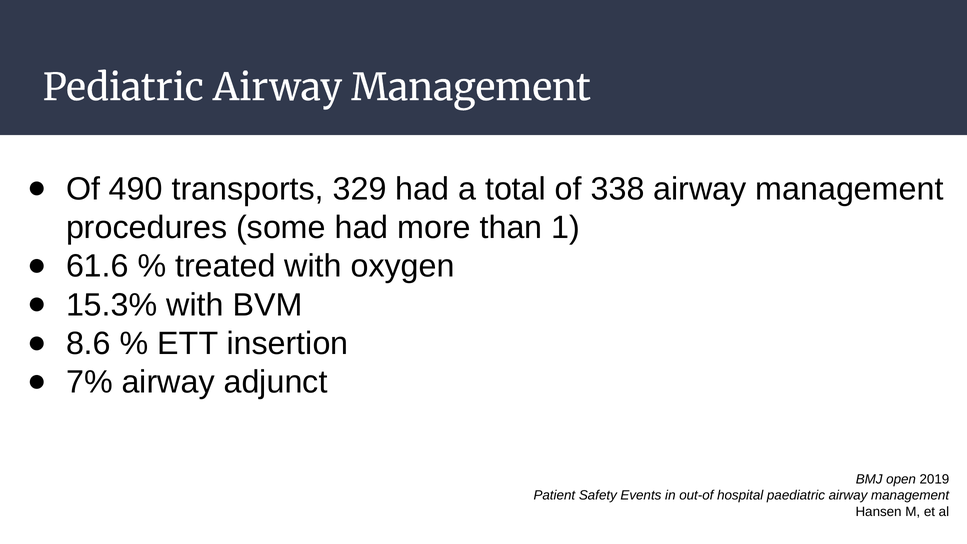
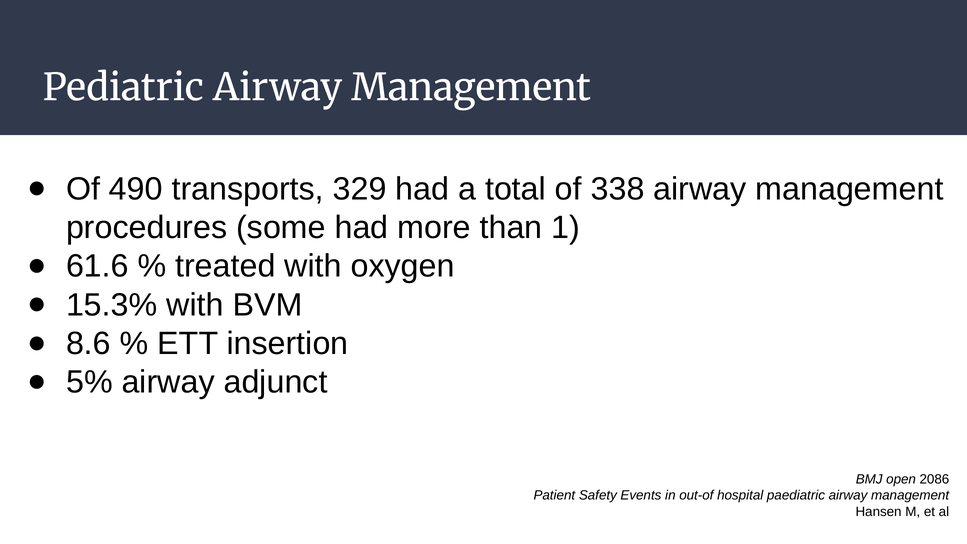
7%: 7% -> 5%
2019: 2019 -> 2086
